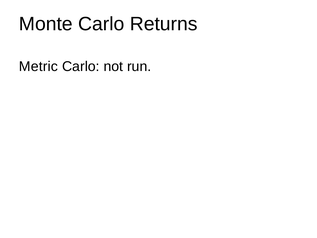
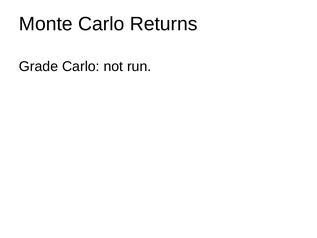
Metric: Metric -> Grade
